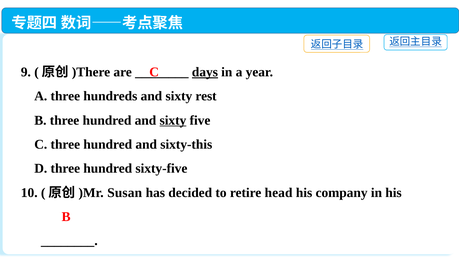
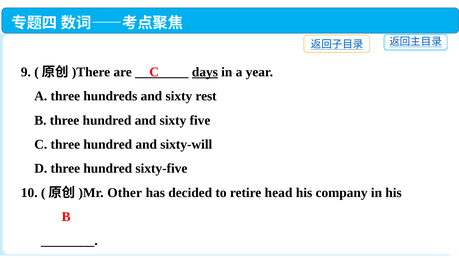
sixty at (173, 120) underline: present -> none
sixty-this: sixty-this -> sixty-will
Susan: Susan -> Other
